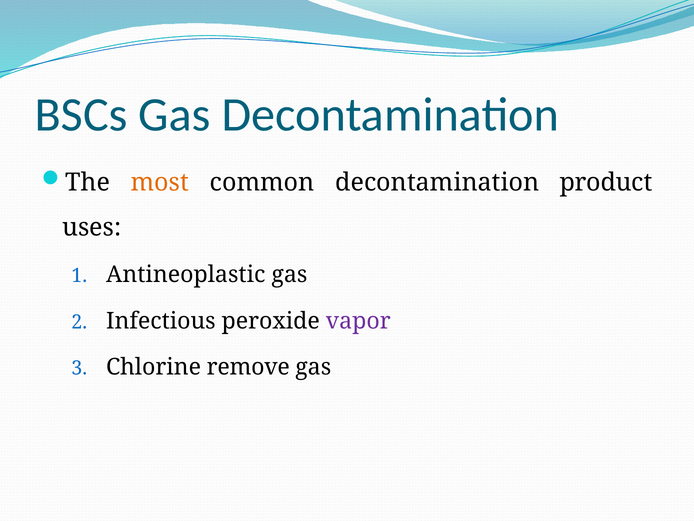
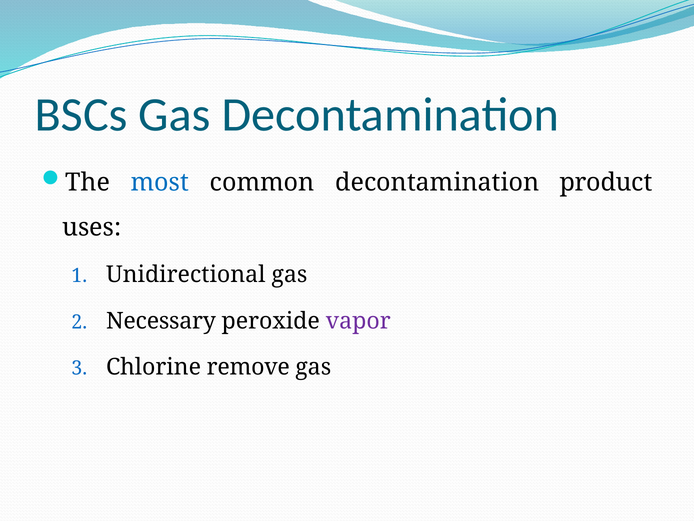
most colour: orange -> blue
Antineoplastic: Antineoplastic -> Unidirectional
Infectious: Infectious -> Necessary
